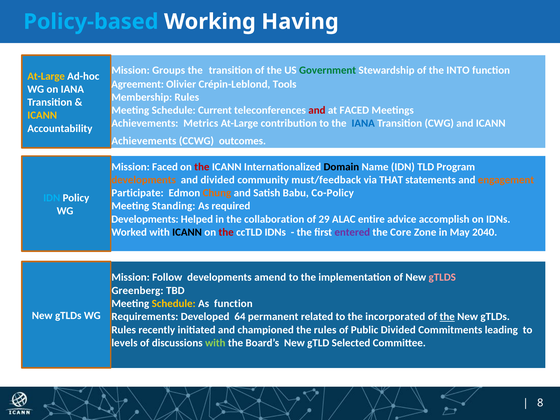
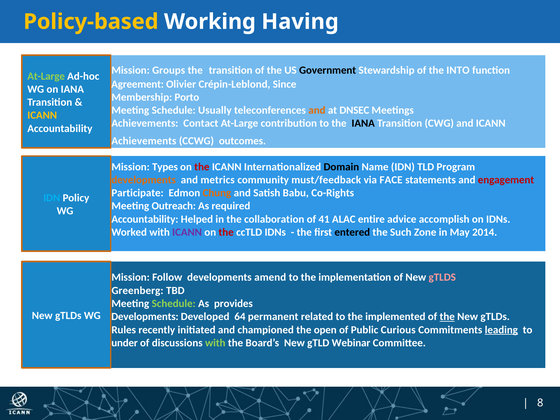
Policy-based colour: light blue -> yellow
Government colour: green -> black
At-Large at (46, 76) colour: yellow -> light green
Tools: Tools -> Since
Membership Rules: Rules -> Porto
Current: Current -> Usually
and at (317, 110) colour: red -> orange
at FACED: FACED -> DNSEC
Metrics: Metrics -> Contact
IANA at (363, 123) colour: blue -> black
Mission Faced: Faced -> Types
and divided: divided -> metrics
THAT: THAT -> FACE
engagement colour: orange -> red
Co-Policy: Co-Policy -> Co-Rights
Standing: Standing -> Outreach
Developments at (145, 219): Developments -> Accountability
29: 29 -> 41
ICANN at (187, 232) colour: black -> purple
entered colour: purple -> black
Core: Core -> Such
2040: 2040 -> 2014
Schedule at (174, 304) colour: yellow -> light green
As function: function -> provides
Requirements at (145, 317): Requirements -> Developments
incorporated: incorporated -> implemented
the rules: rules -> open
Public Divided: Divided -> Curious
leading underline: none -> present
levels: levels -> under
Selected: Selected -> Webinar
